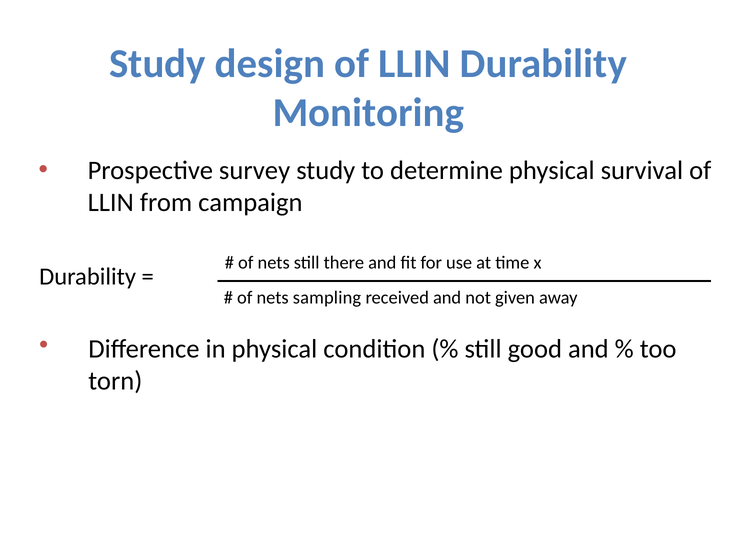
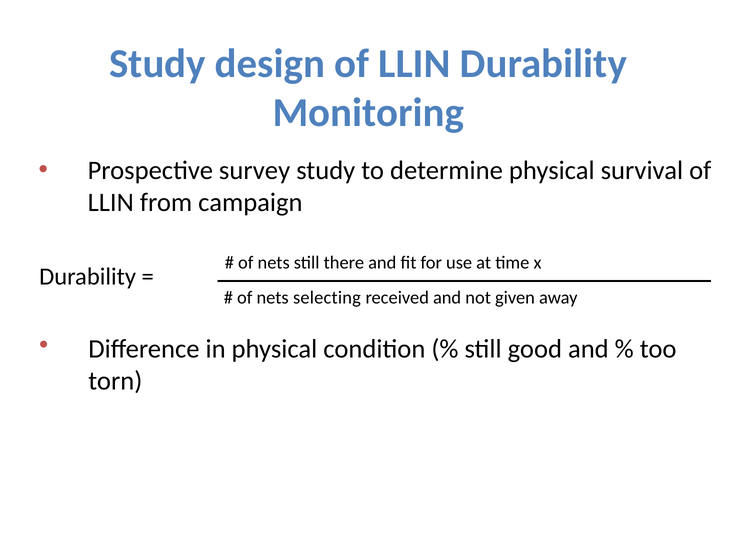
sampling: sampling -> selecting
